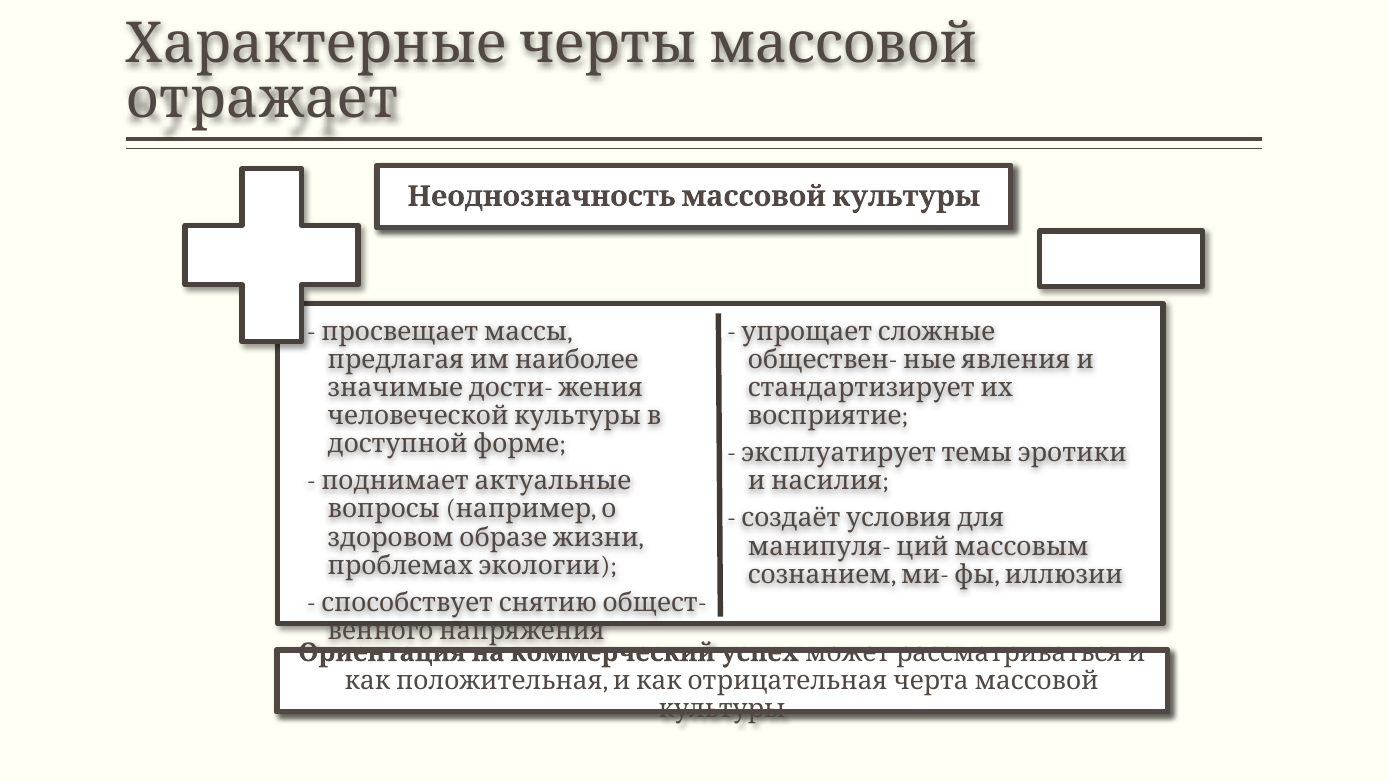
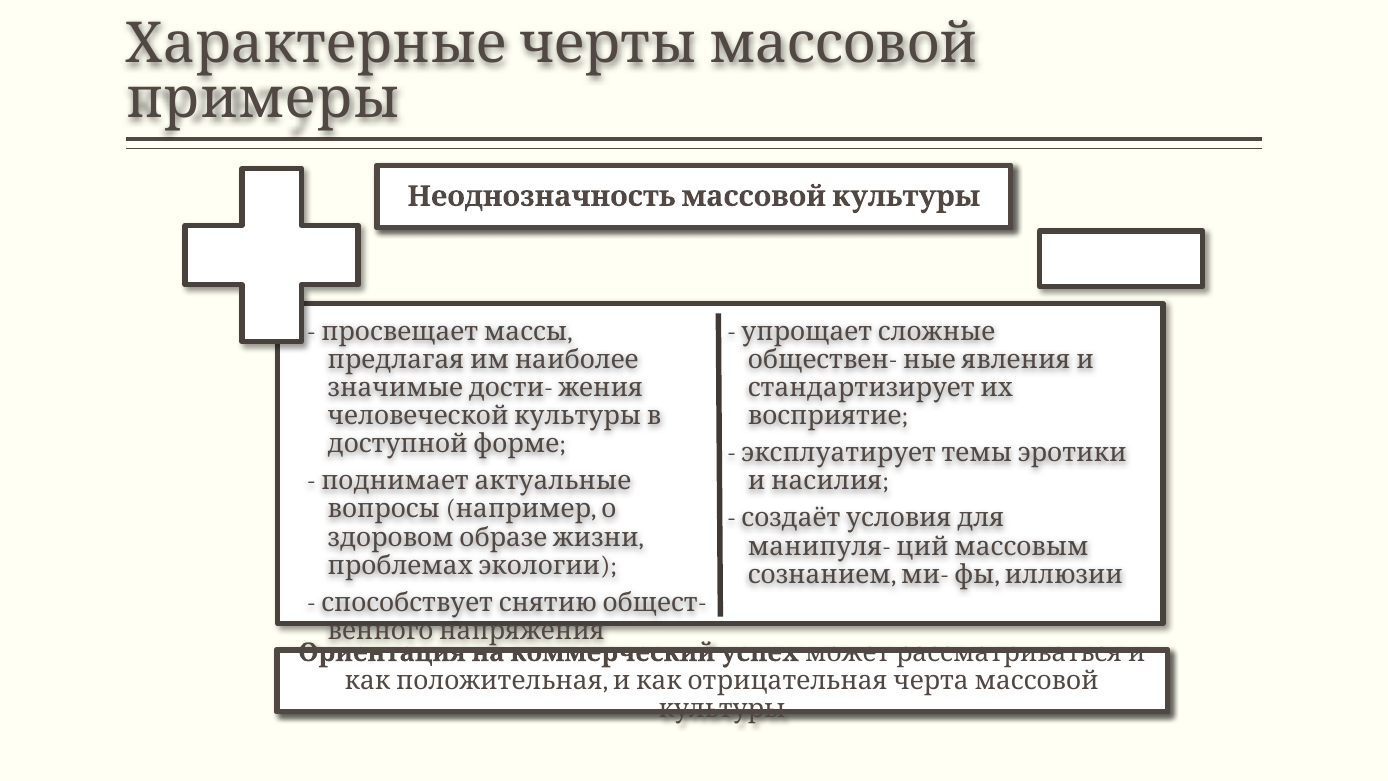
отражает: отражает -> примеры
